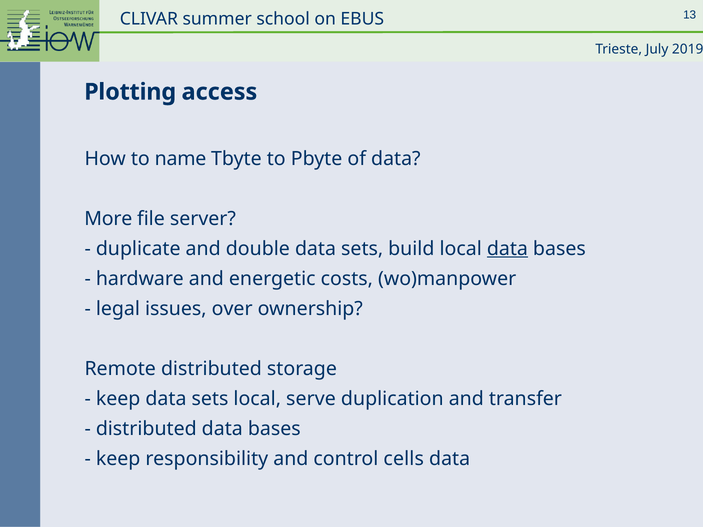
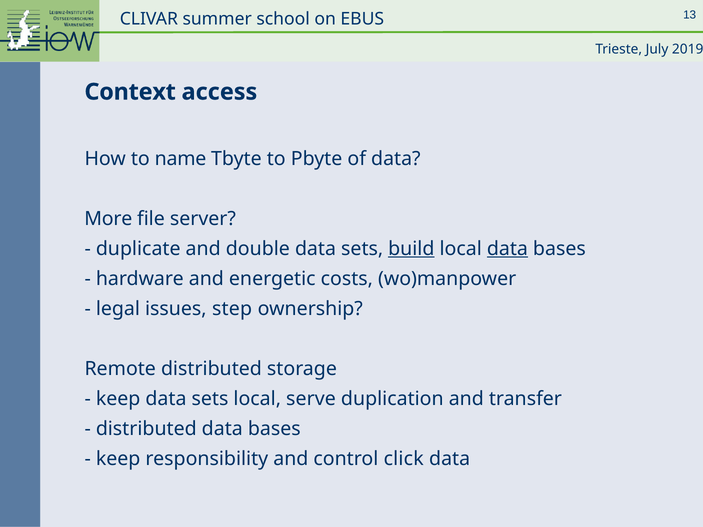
Plotting: Plotting -> Context
build underline: none -> present
over: over -> step
cells: cells -> click
